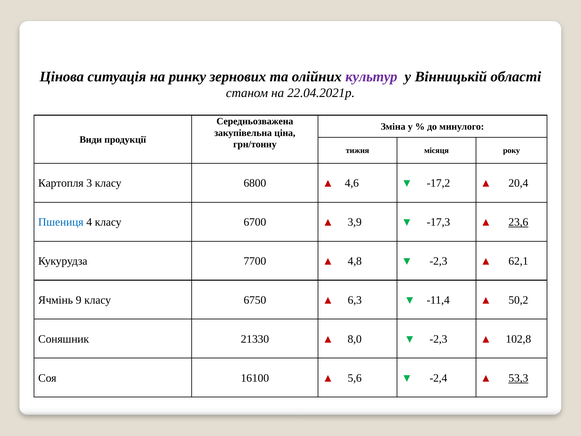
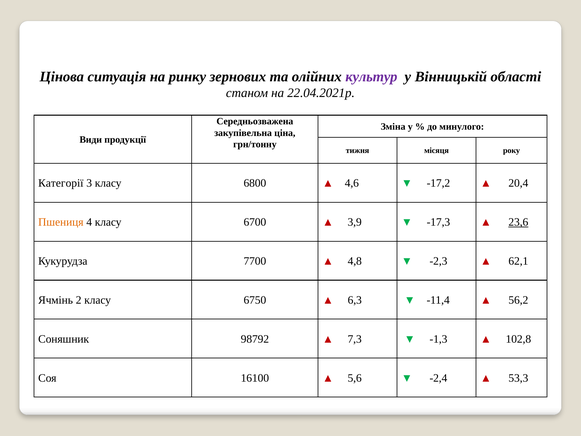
Картопля: Картопля -> Категорії
Пшениця colour: blue -> orange
9: 9 -> 2
50,2: 50,2 -> 56,2
21330: 21330 -> 98792
8,0: 8,0 -> 7,3
-2,3 at (438, 339): -2,3 -> -1,3
53,3 underline: present -> none
